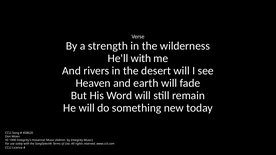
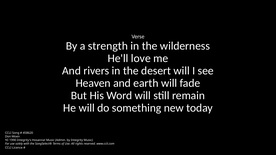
He'll with: with -> love
